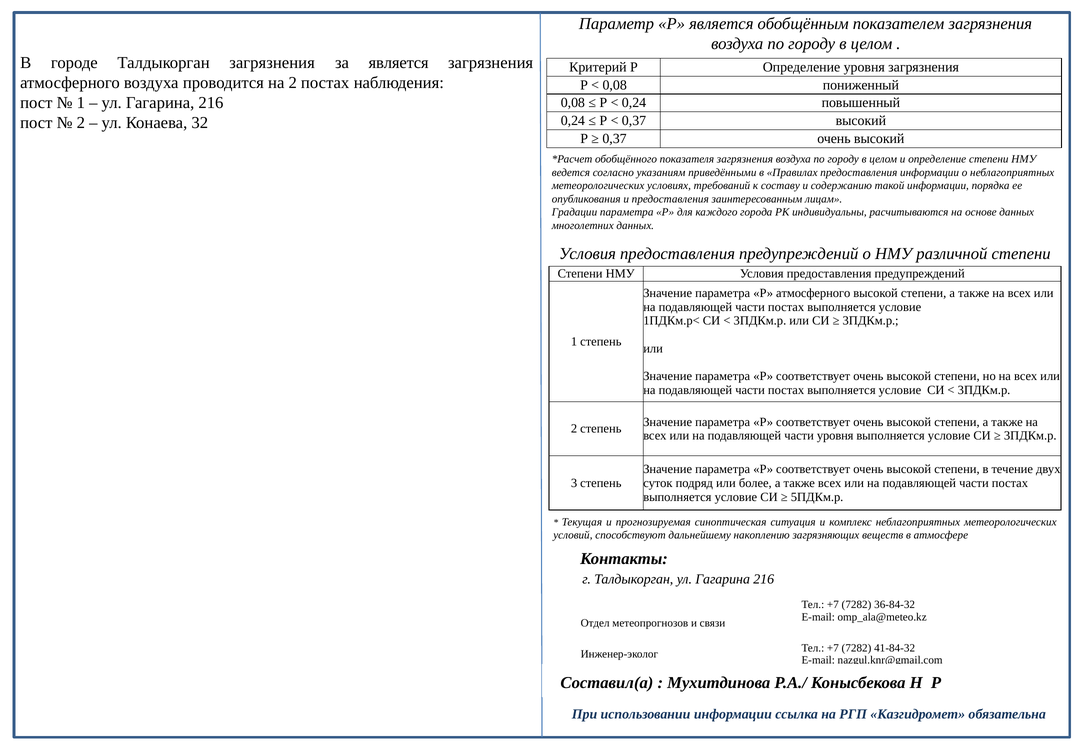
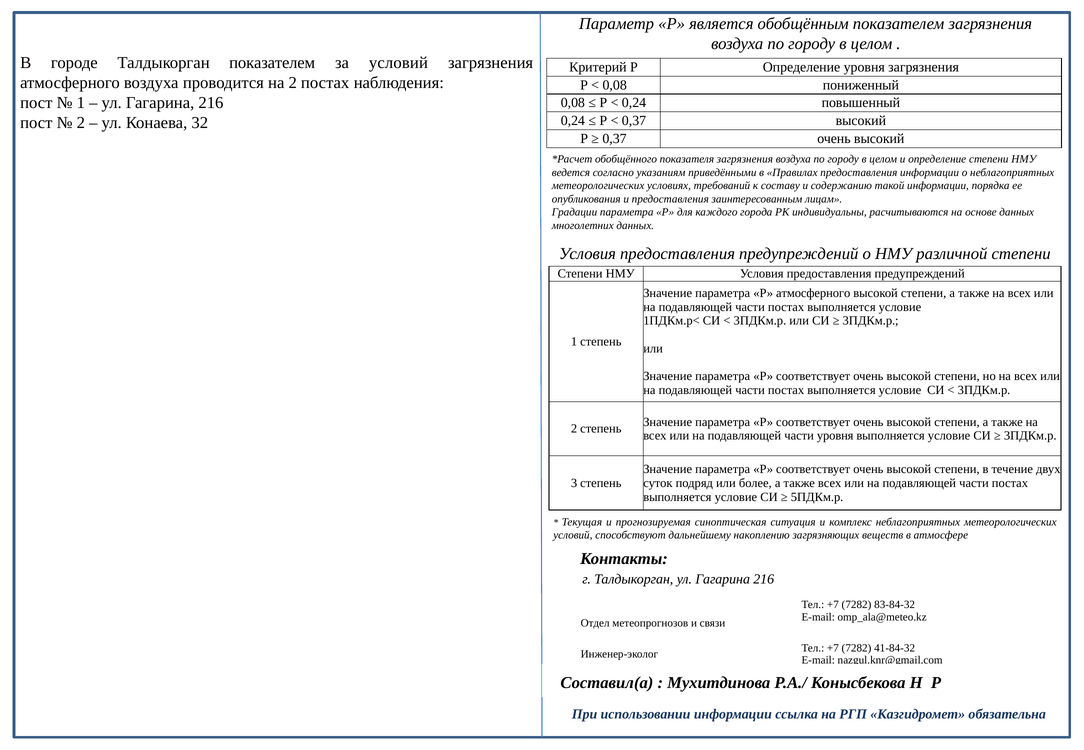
Талдыкорган загрязнения: загрязнения -> показателем
за является: является -> условий
36-84-32: 36-84-32 -> 83-84-32
